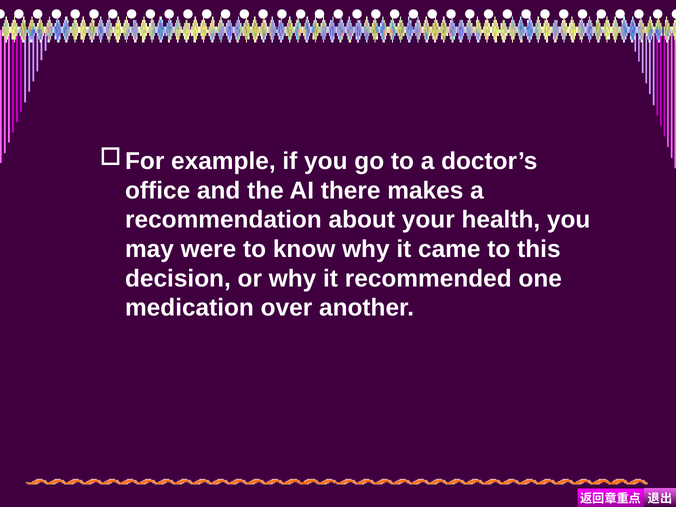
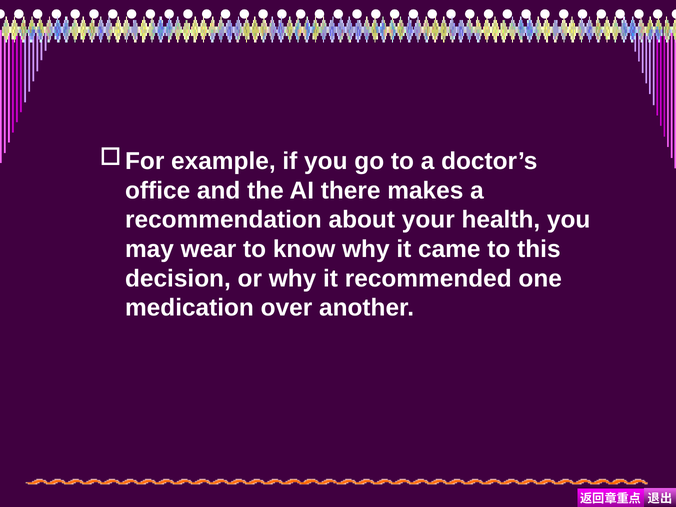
were: were -> wear
